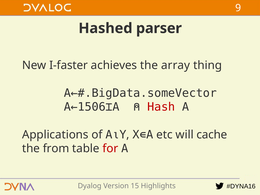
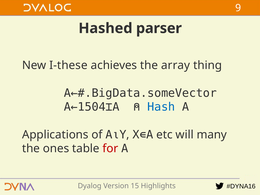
I-faster: I-faster -> I-these
A←1506⌶A: A←1506⌶A -> A←1504⌶A
Hash colour: red -> blue
cache: cache -> many
from: from -> ones
